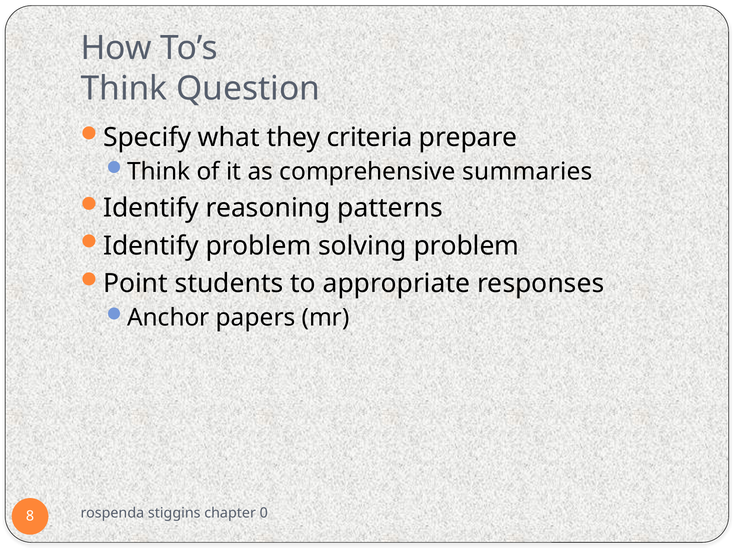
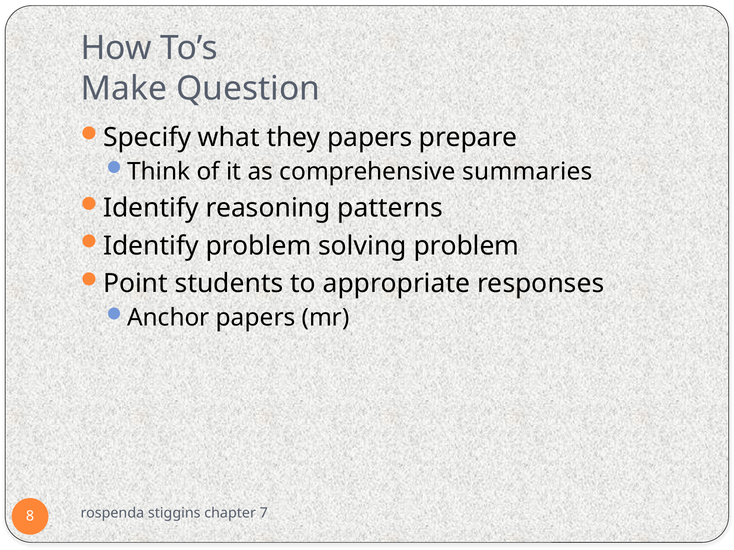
Think at (124, 89): Think -> Make
they criteria: criteria -> papers
0: 0 -> 7
